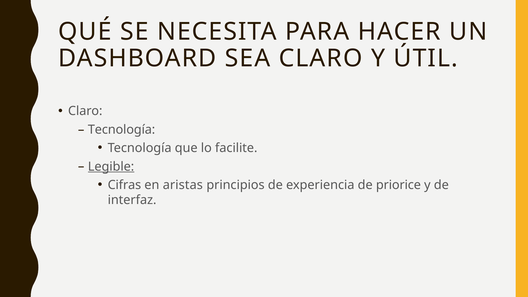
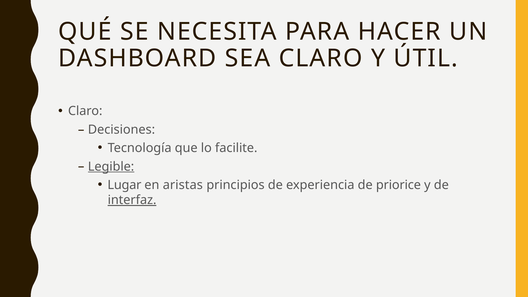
Tecnología at (122, 130): Tecnología -> Decisiones
Cifras: Cifras -> Lugar
interfaz underline: none -> present
